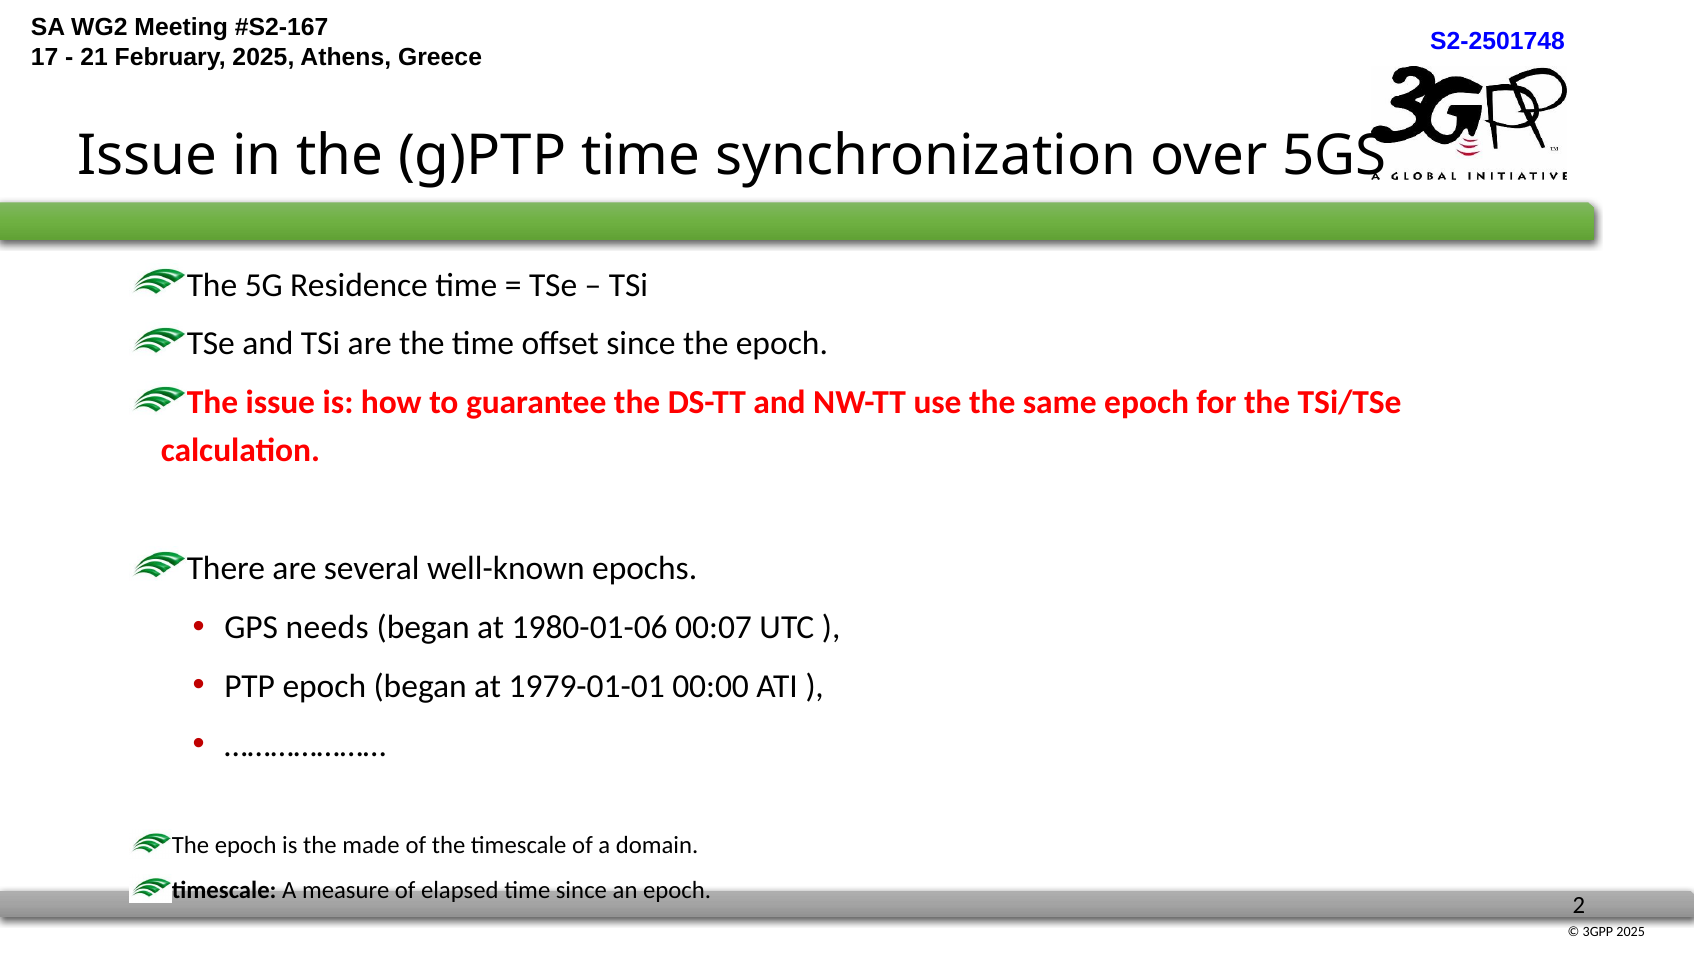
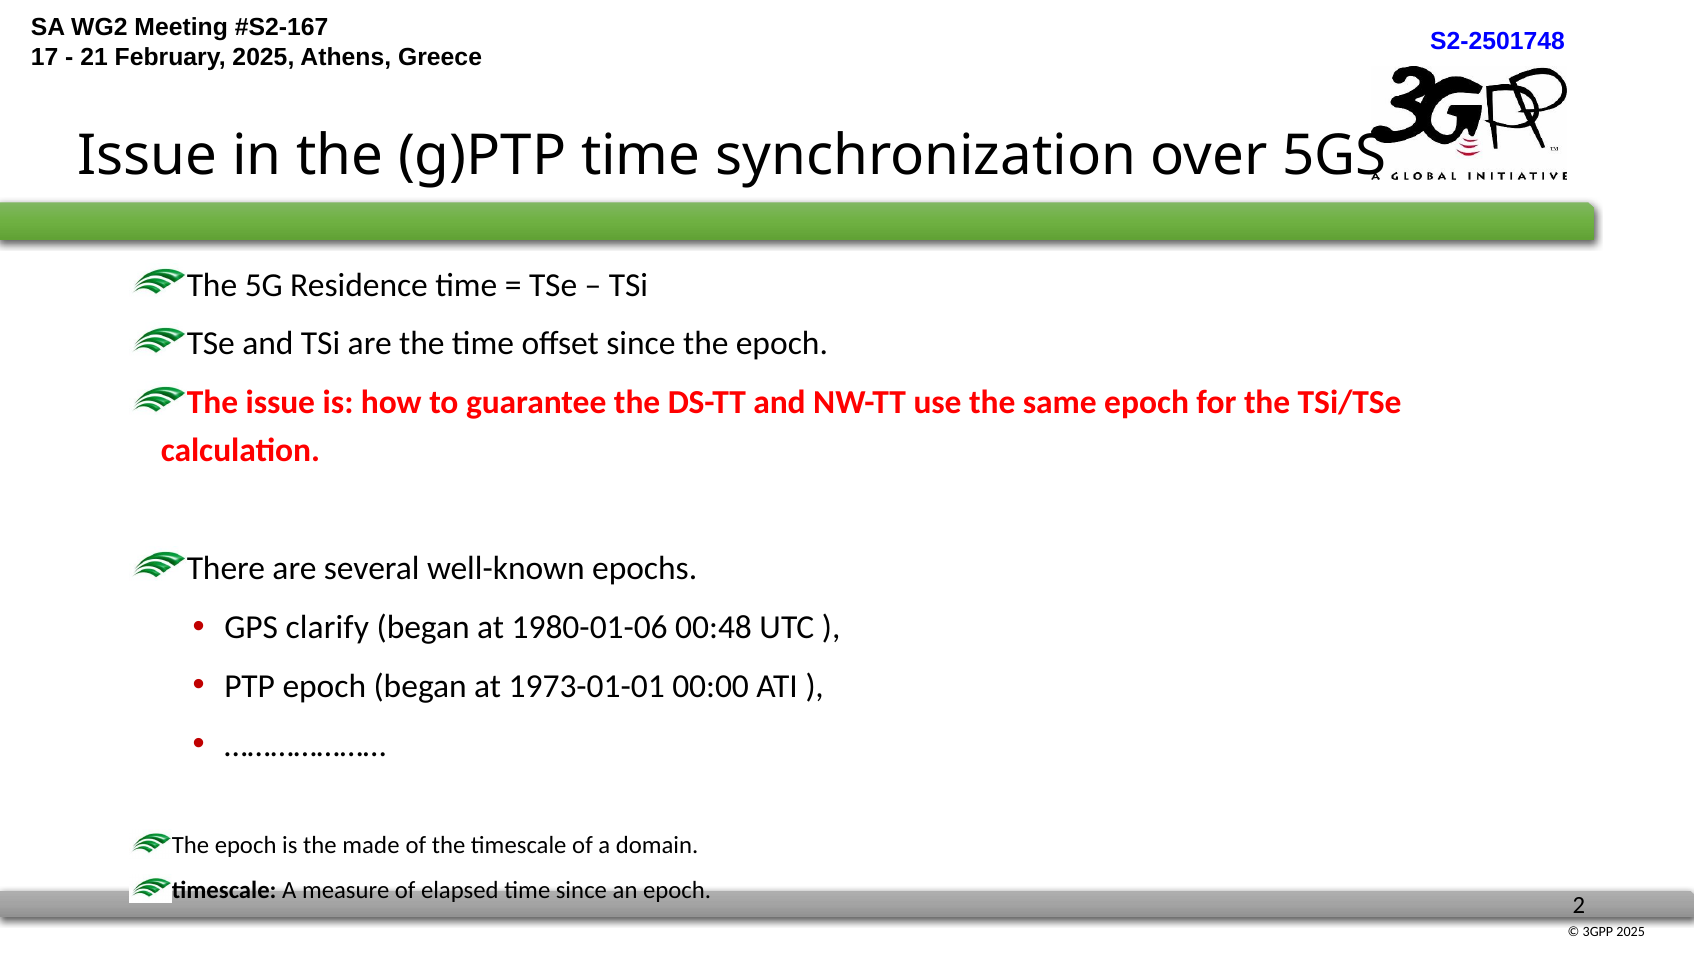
needs: needs -> clarify
00:07: 00:07 -> 00:48
1979-01-01: 1979-01-01 -> 1973-01-01
